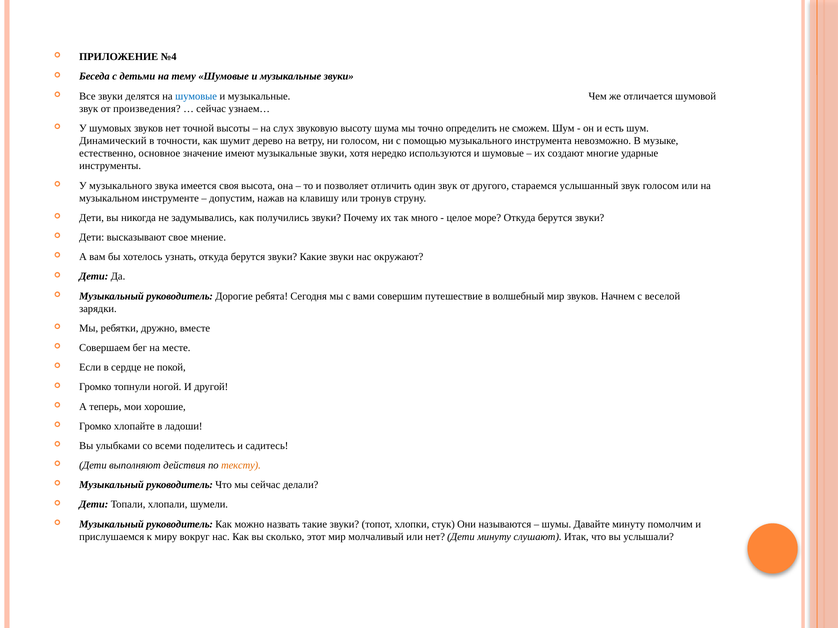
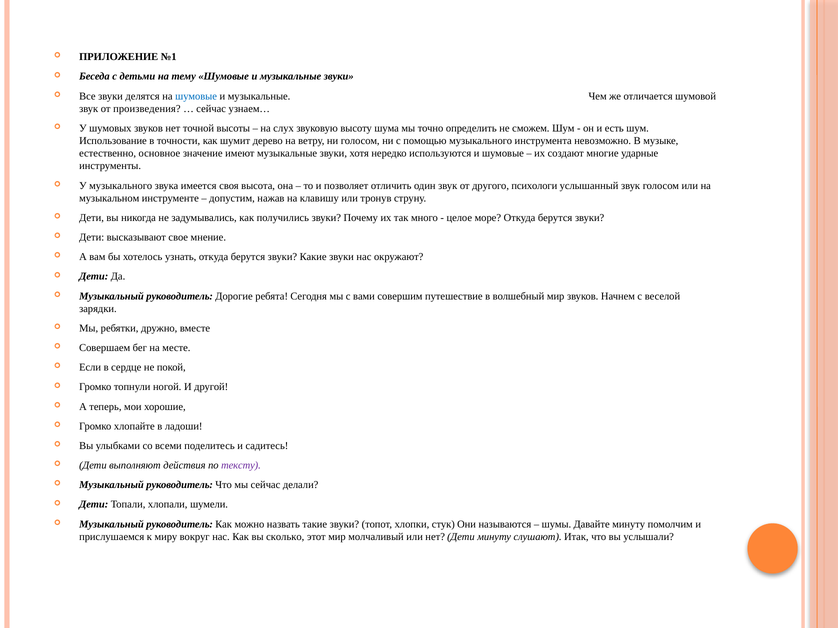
№4: №4 -> №1
Динамический: Динамический -> Использование
стараемся: стараемся -> психологи
тексту colour: orange -> purple
